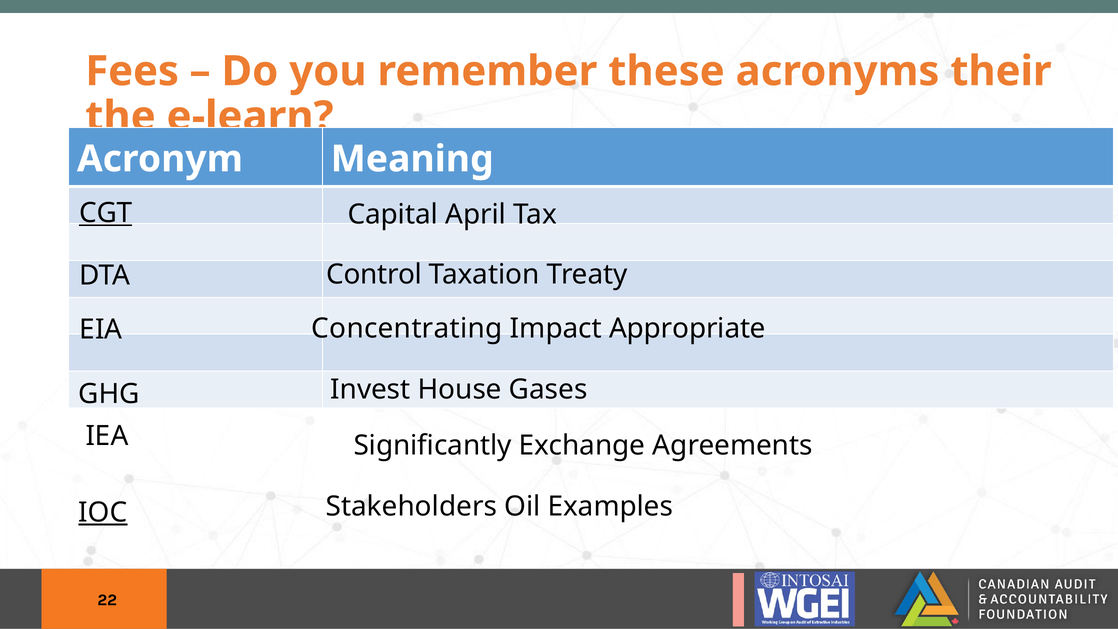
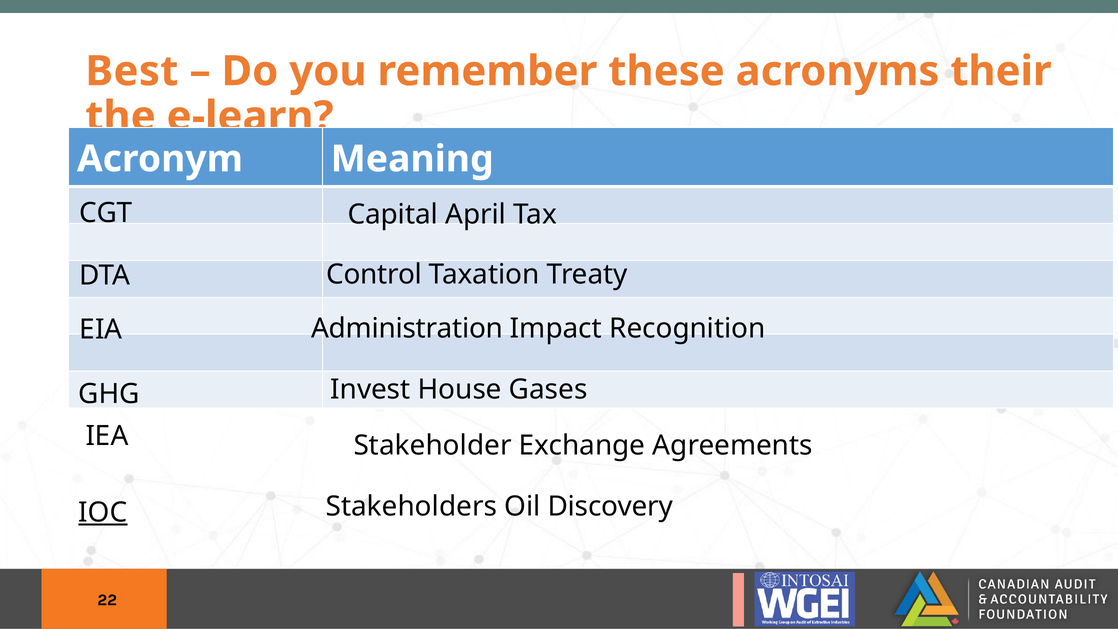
Fees: Fees -> Best
CGT underline: present -> none
Concentrating: Concentrating -> Administration
Appropriate: Appropriate -> Recognition
Significantly: Significantly -> Stakeholder
Examples: Examples -> Discovery
